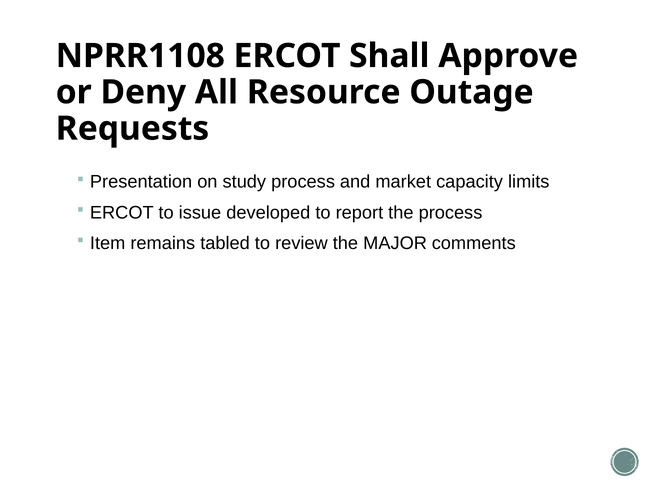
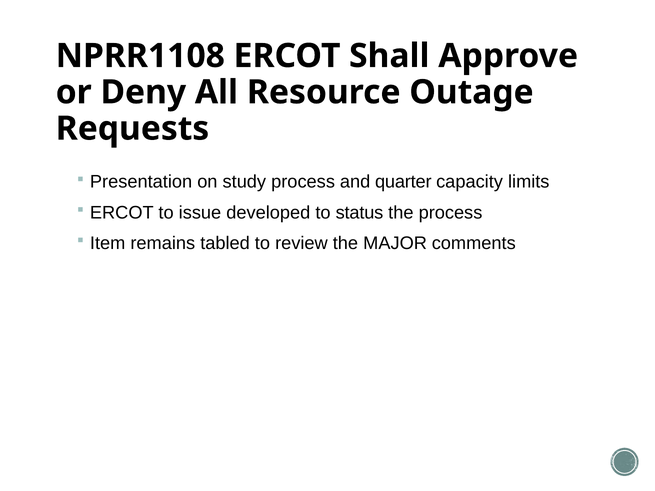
market: market -> quarter
report: report -> status
